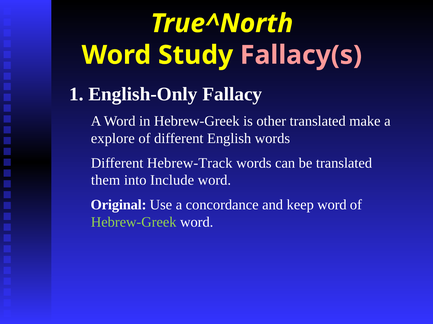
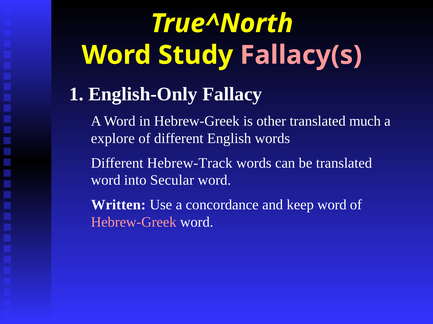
make: make -> much
them at (106, 181): them -> word
Include: Include -> Secular
Original: Original -> Written
Hebrew-Greek at (134, 223) colour: light green -> pink
